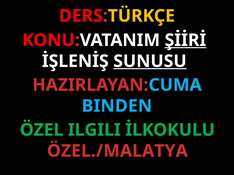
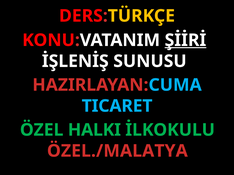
SUNUSU underline: present -> none
BINDEN: BINDEN -> TICARET
ILGILI: ILGILI -> HALKI
